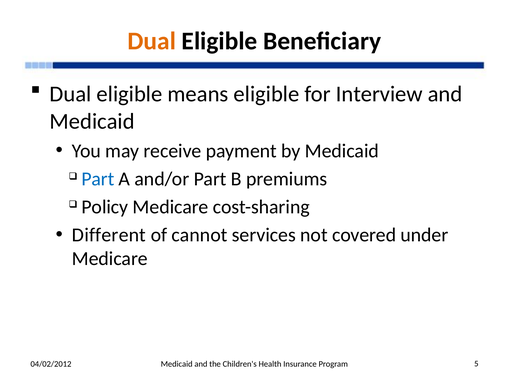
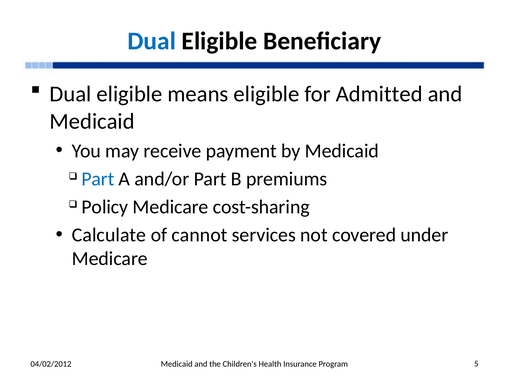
Dual at (152, 41) colour: orange -> blue
Interview: Interview -> Admitted
Different: Different -> Calculate
